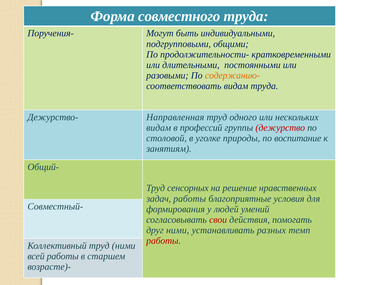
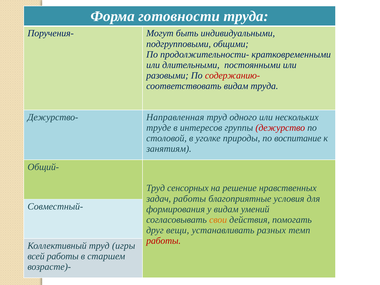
совместного: совместного -> готовности
содержанию- colour: orange -> red
видам at (159, 128): видам -> труде
профессий: профессий -> интересов
у людей: людей -> видам
свои colour: red -> orange
друг ними: ними -> вещи
труд ними: ними -> игры
